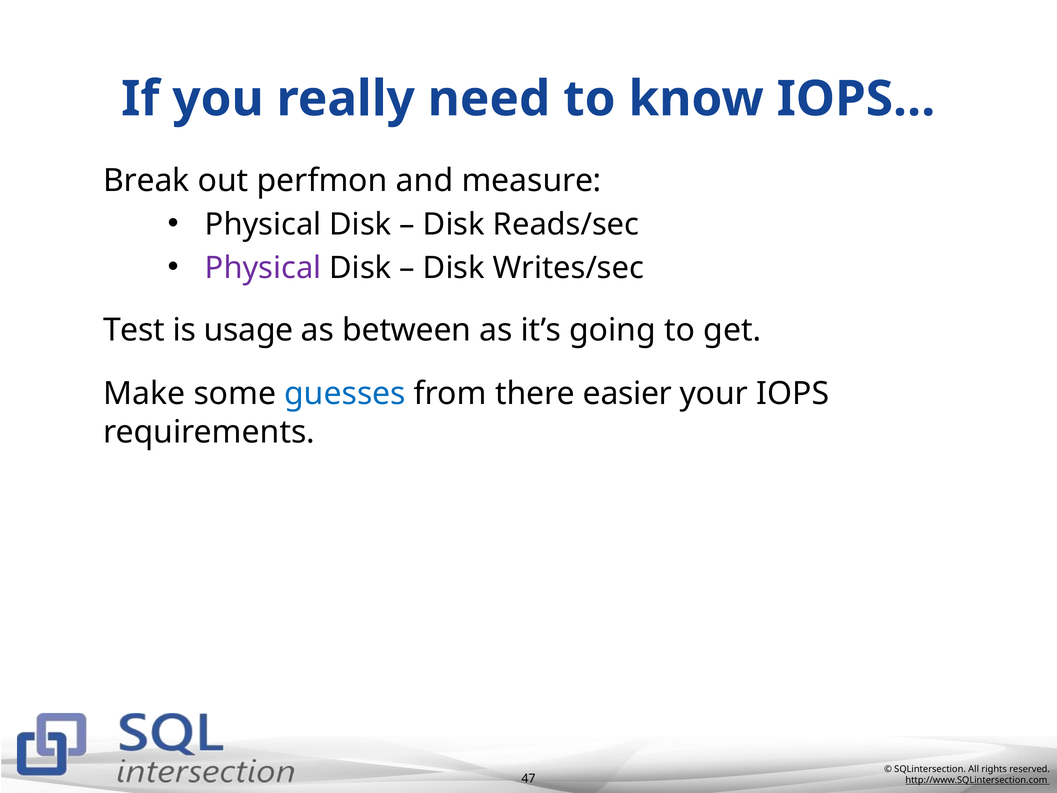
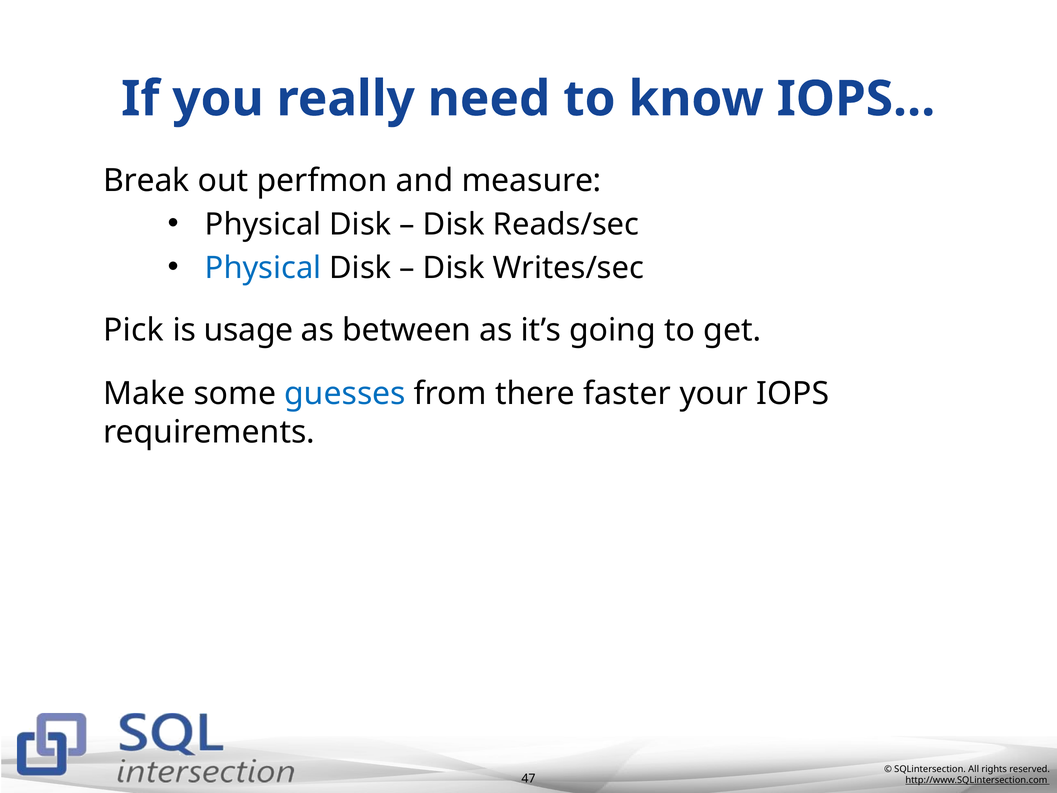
Physical at (263, 268) colour: purple -> blue
Test: Test -> Pick
easier: easier -> faster
